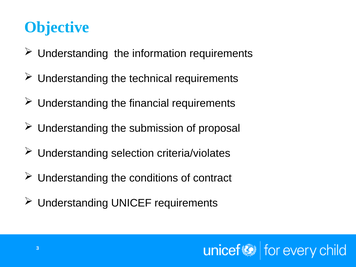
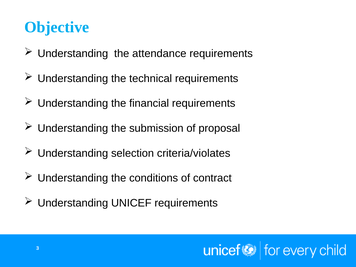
information: information -> attendance
